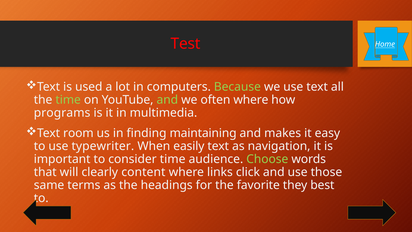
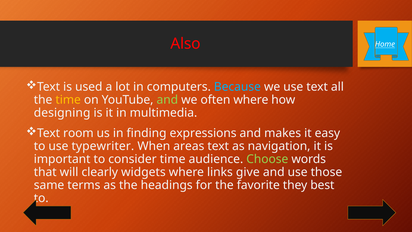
Test: Test -> Also
Because colour: light green -> light blue
time at (68, 100) colour: light green -> yellow
programs: programs -> designing
maintaining: maintaining -> expressions
easily: easily -> areas
content: content -> widgets
click: click -> give
